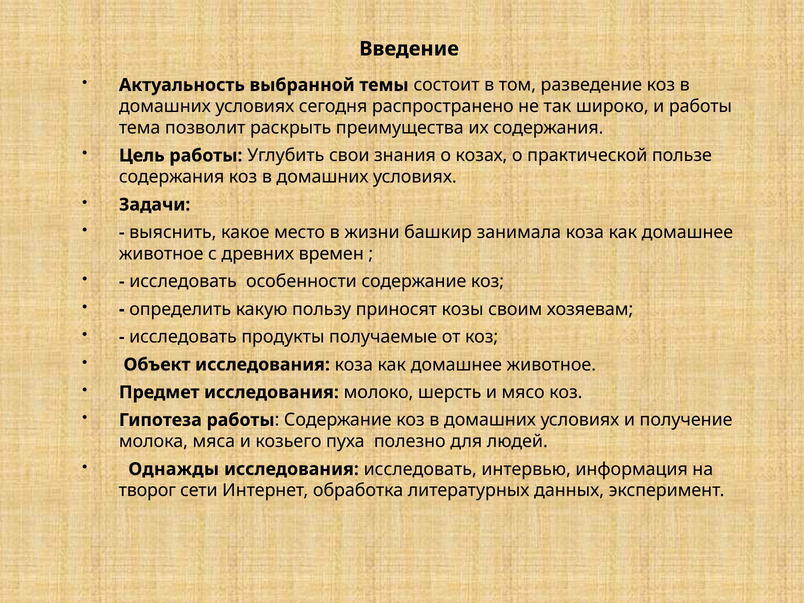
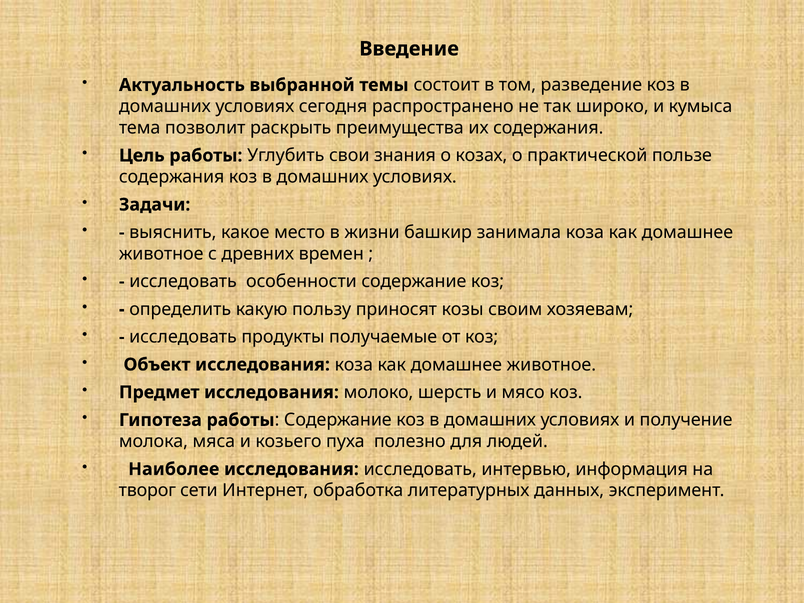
и работы: работы -> кумыса
Однажды: Однажды -> Наиболее
